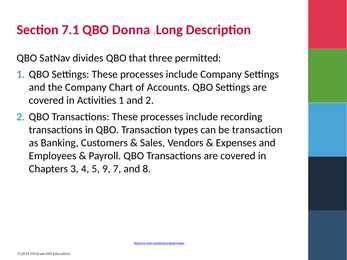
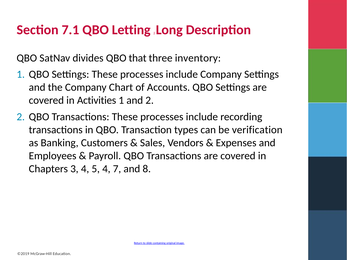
Donna: Donna -> Letting
permitted: permitted -> inventory
be transaction: transaction -> verification
5 9: 9 -> 4
